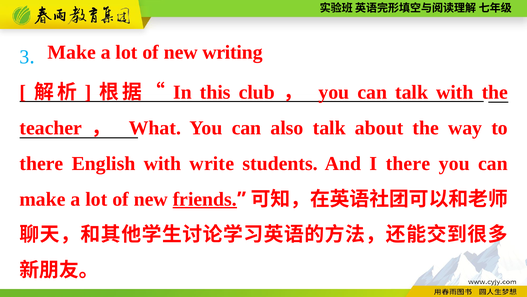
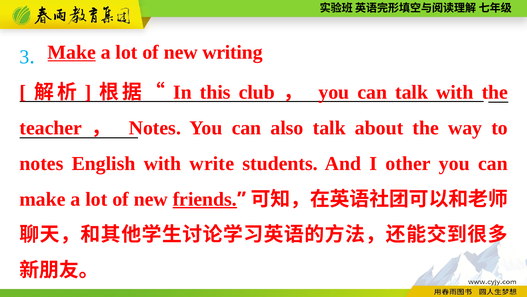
Make at (72, 52) underline: none -> present
What at (155, 128): What -> Notes
there at (41, 163): there -> notes
I there: there -> other
